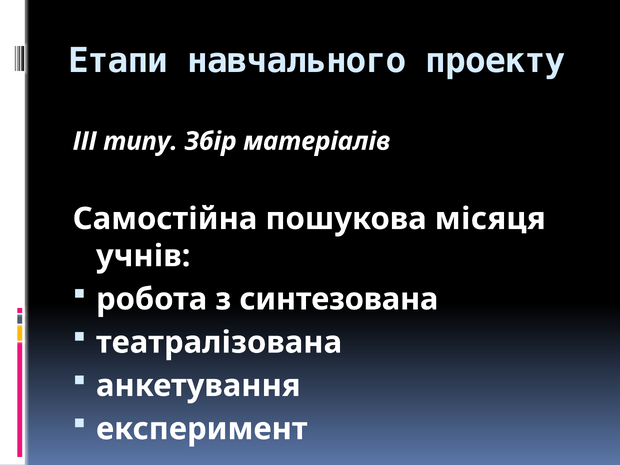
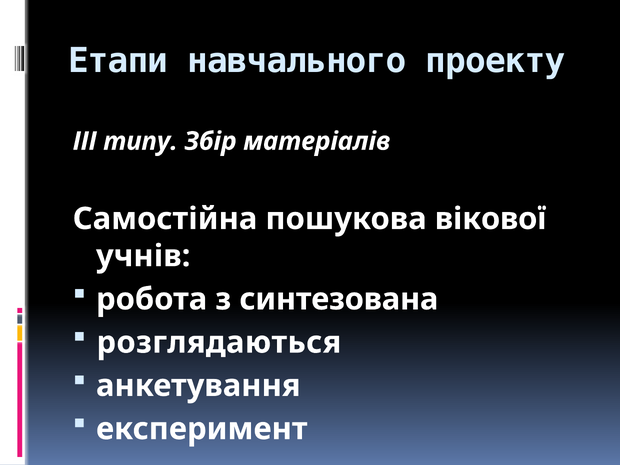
місяця: місяця -> вікової
театралізована: театралізована -> розглядаються
